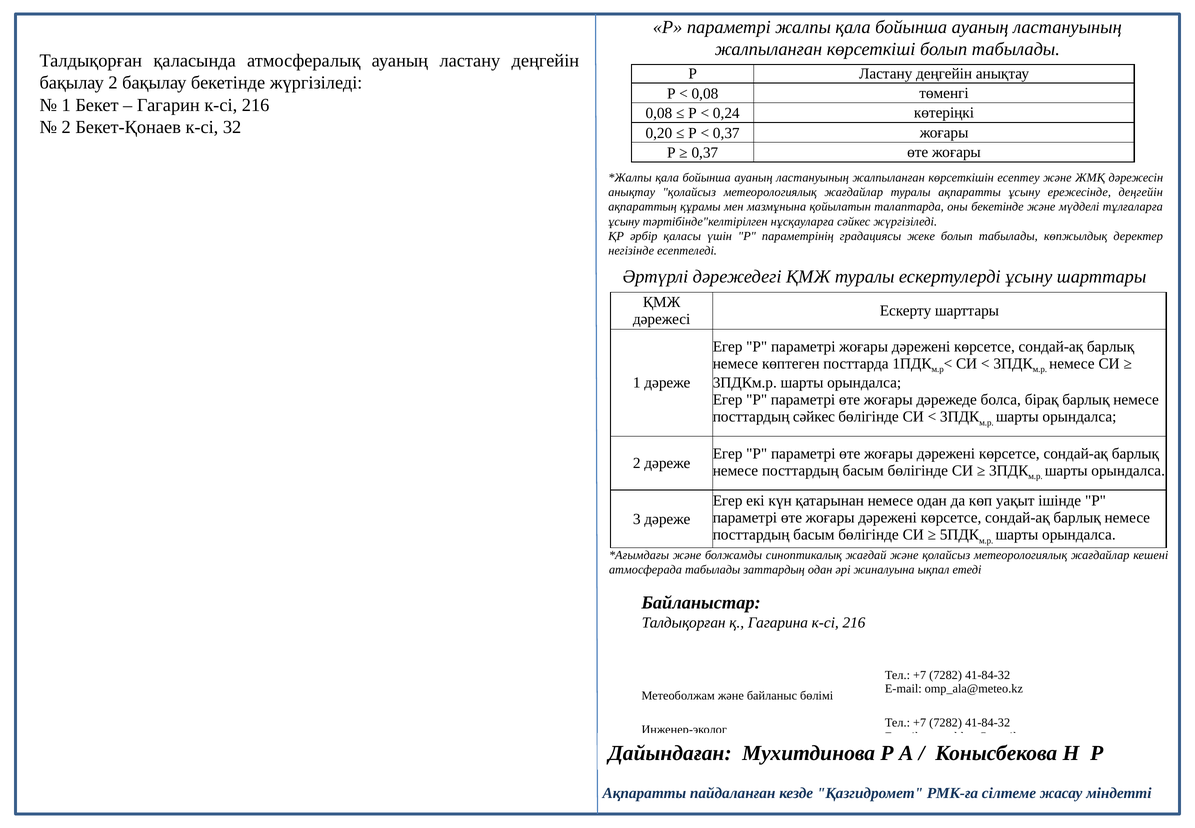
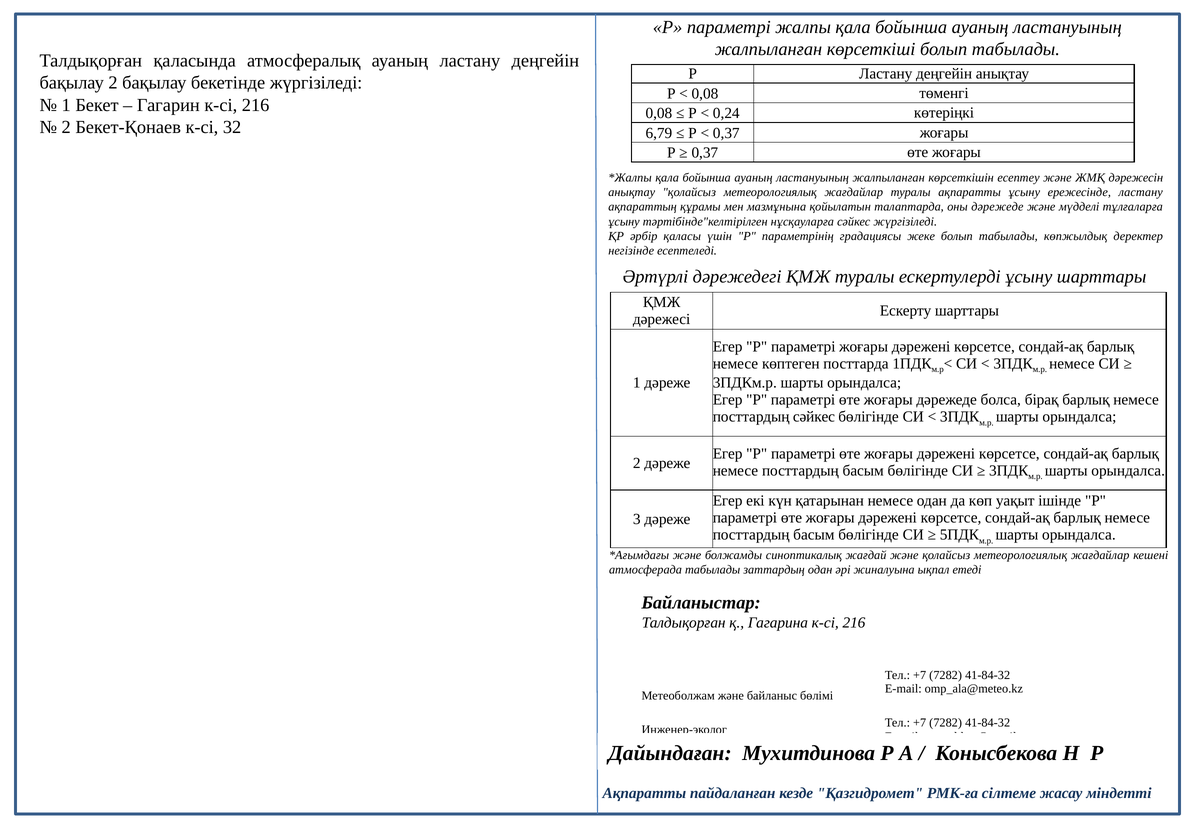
0,20: 0,20 -> 6,79
ережесінде деңгейін: деңгейін -> ластану
оны бекетінде: бекетінде -> дәрежеде
